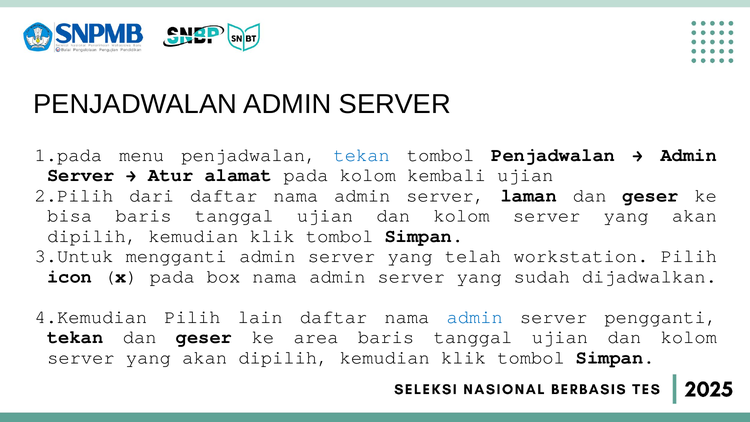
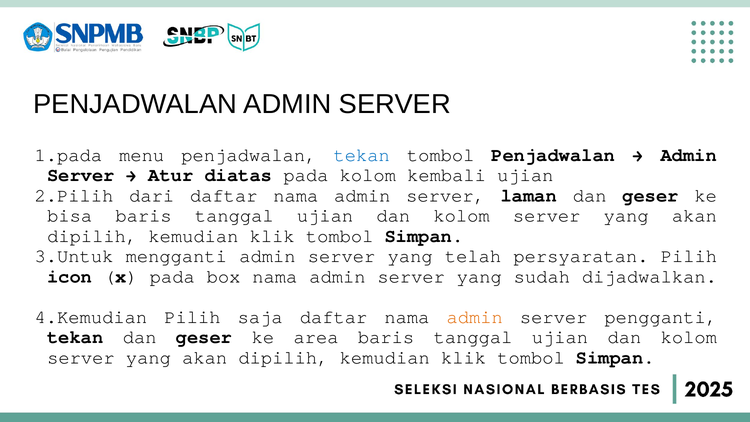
alamat: alamat -> diatas
workstation: workstation -> persyaratan
lain: lain -> saja
admin at (475, 317) colour: blue -> orange
